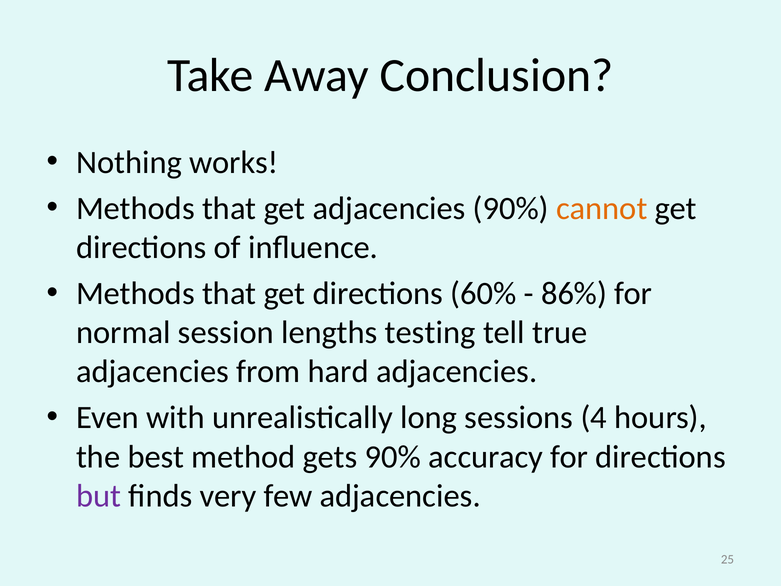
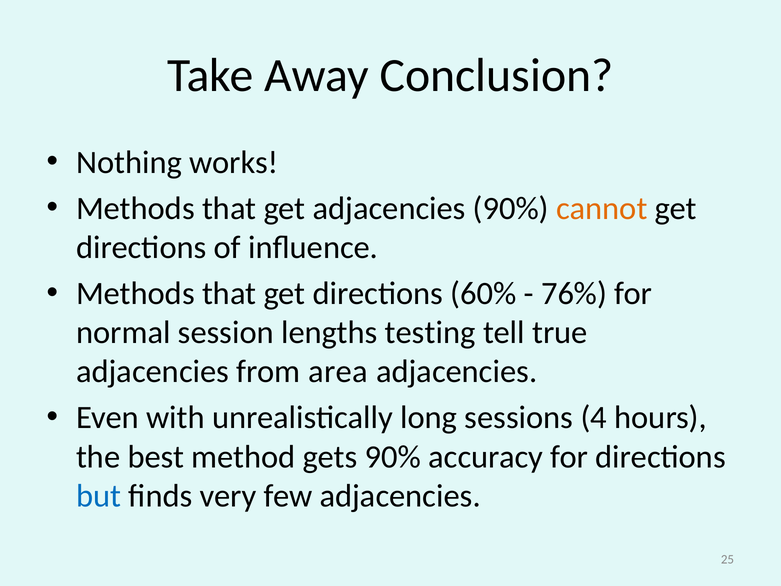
86%: 86% -> 76%
hard: hard -> area
but colour: purple -> blue
